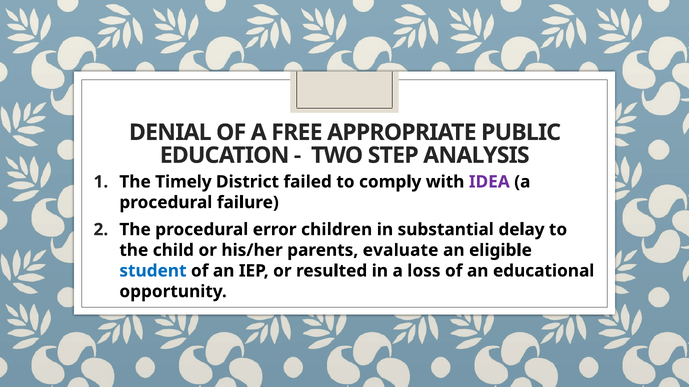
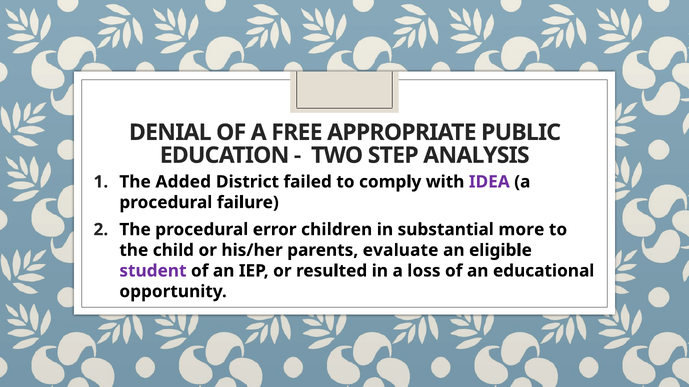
Timely: Timely -> Added
delay: delay -> more
student colour: blue -> purple
